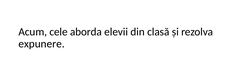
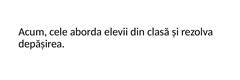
expunere: expunere -> depășirea
